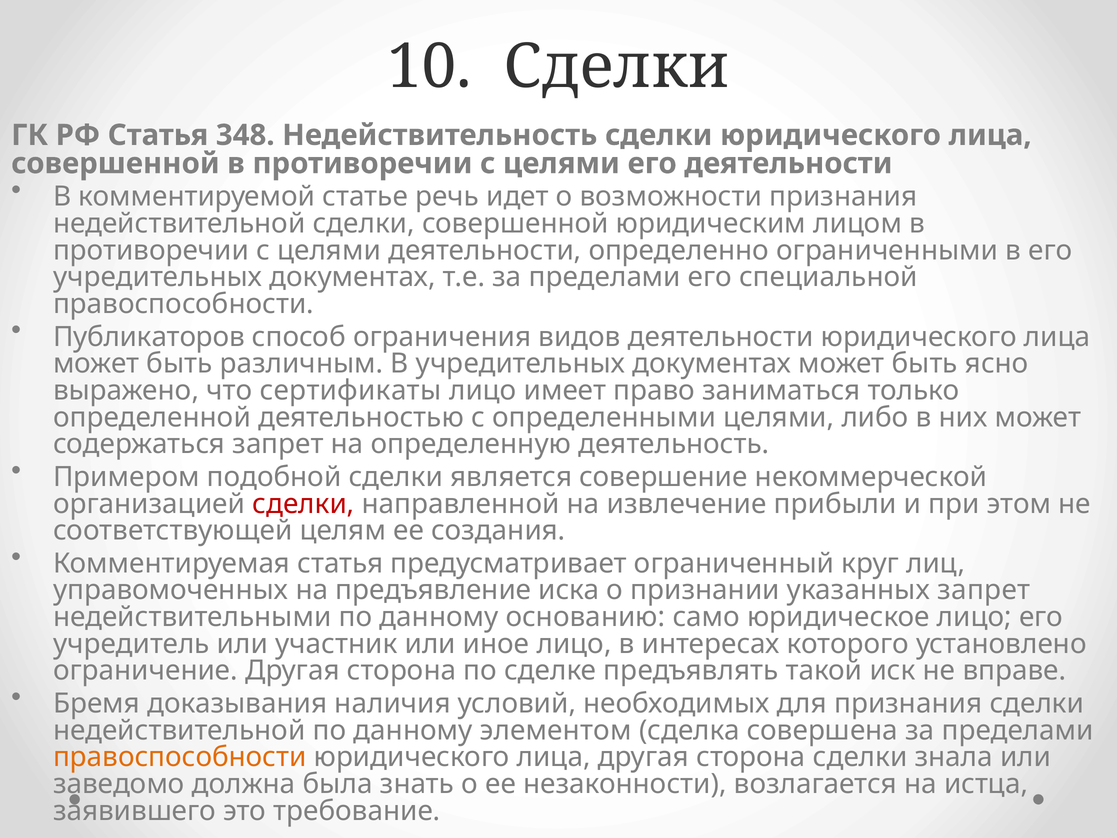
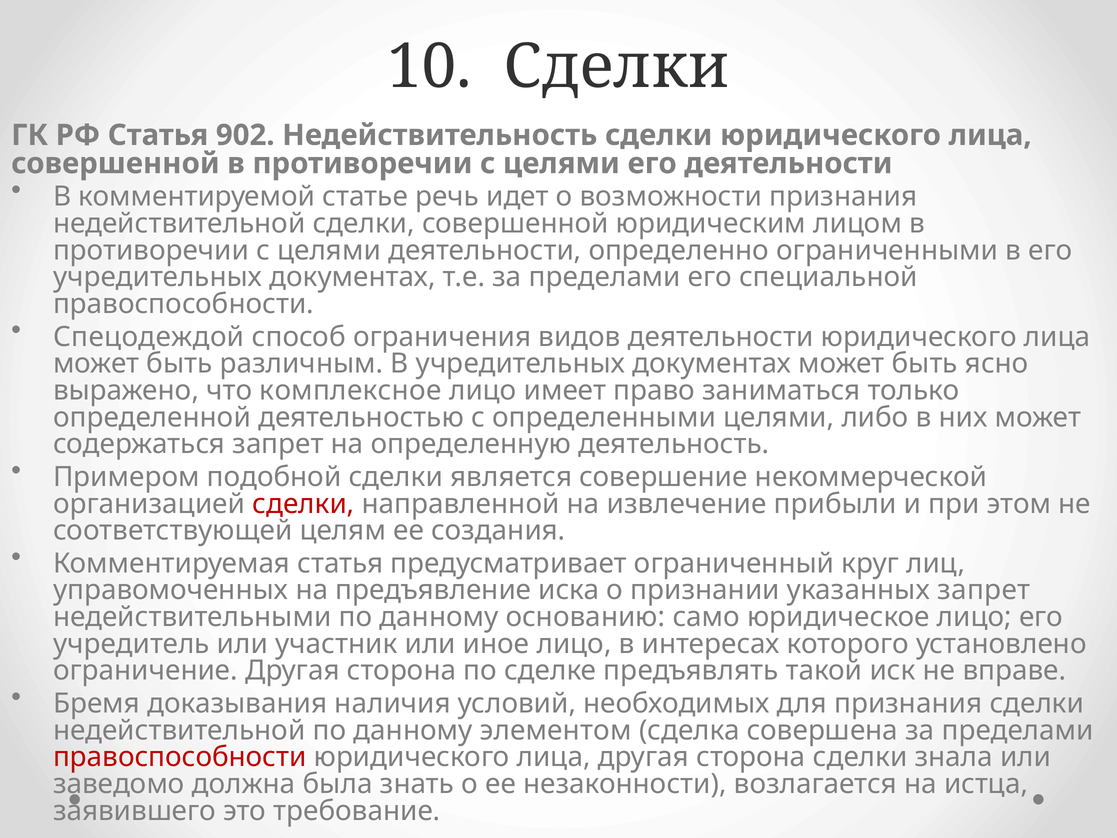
348: 348 -> 902
Публикаторов: Публикаторов -> Спецодеждой
сертификаты: сертификаты -> комплексное
правоспособности at (180, 757) colour: orange -> red
